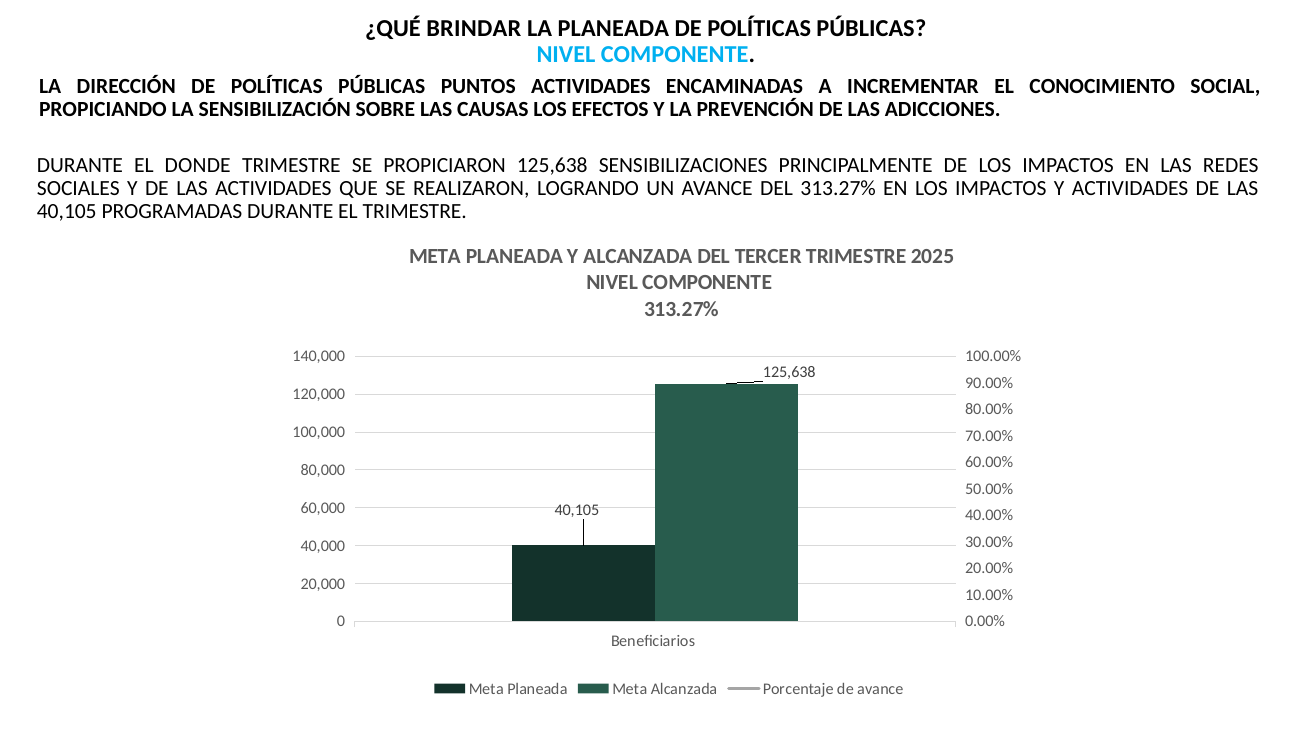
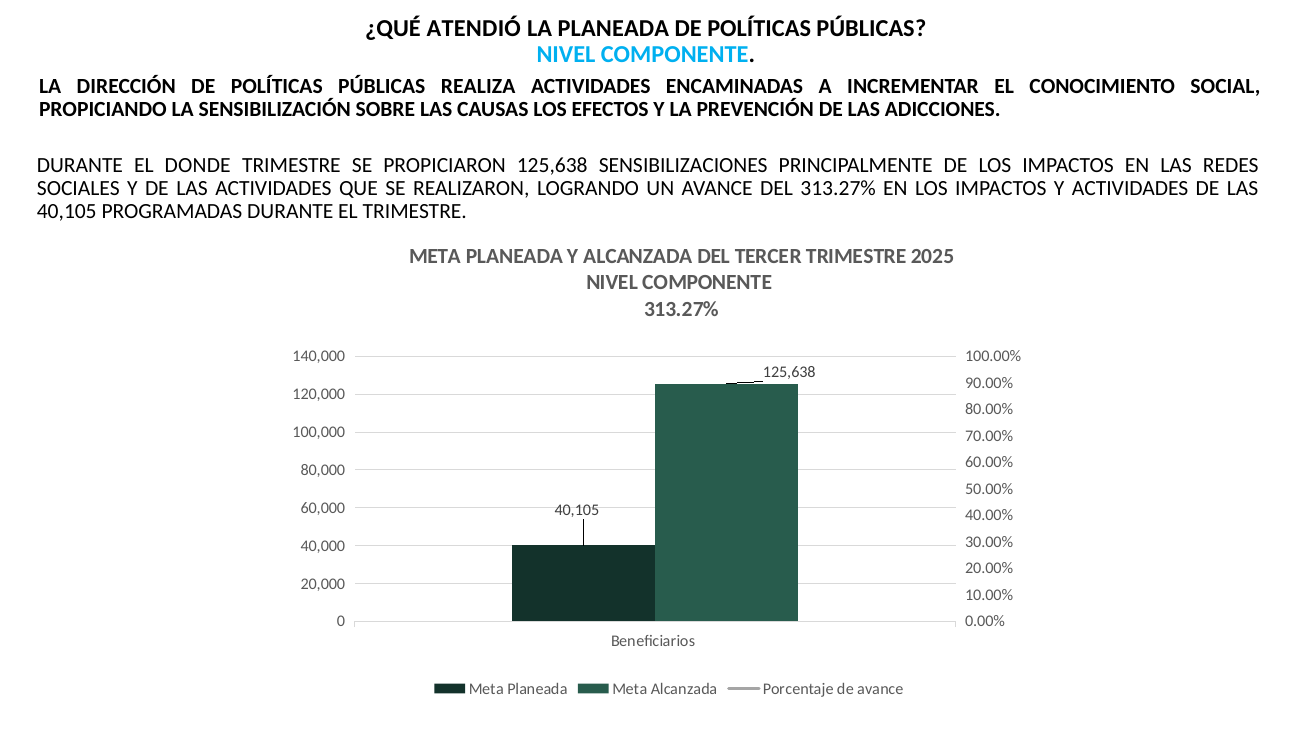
BRINDAR: BRINDAR -> ATENDIÓ
PUNTOS: PUNTOS -> REALIZA
